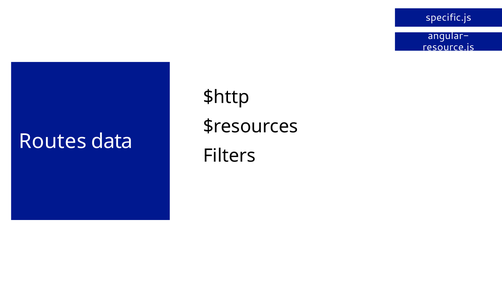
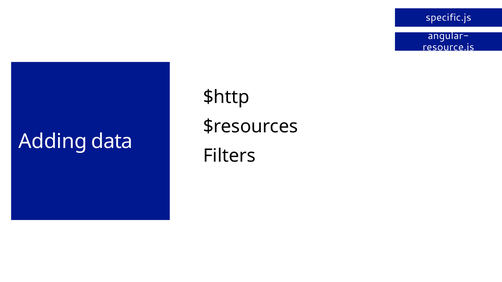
Routes: Routes -> Adding
